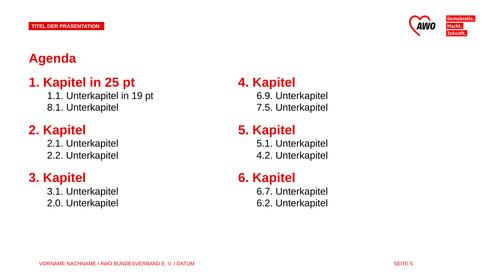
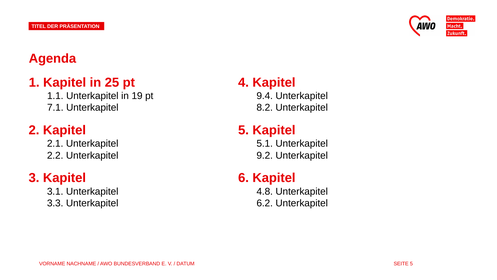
6.9: 6.9 -> 9.4
8.1: 8.1 -> 7.1
7.5: 7.5 -> 8.2
4.2: 4.2 -> 9.2
6.7: 6.7 -> 4.8
2.0: 2.0 -> 3.3
